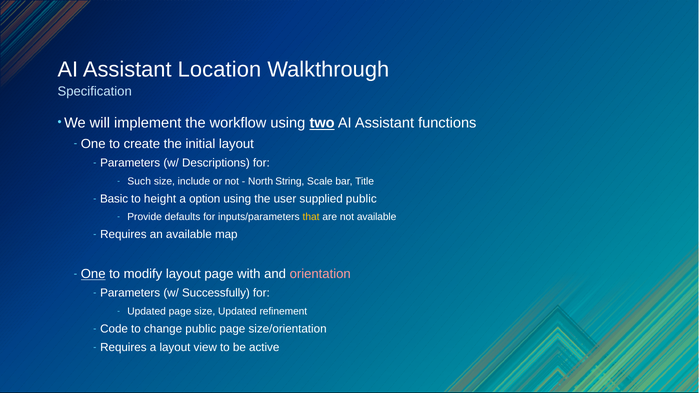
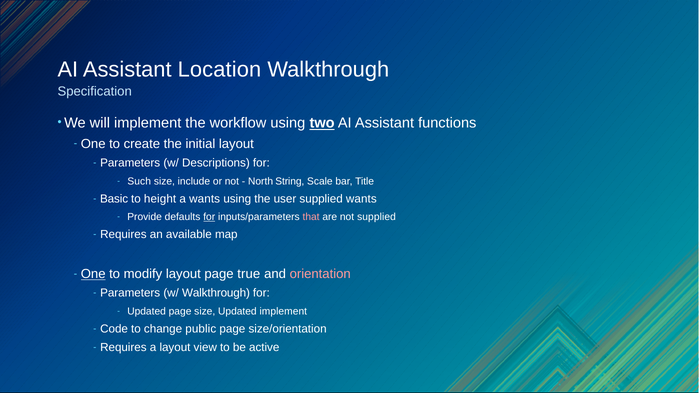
a option: option -> wants
supplied public: public -> wants
for at (209, 217) underline: none -> present
that colour: yellow -> pink
not available: available -> supplied
with: with -> true
w/ Successfully: Successfully -> Walkthrough
Updated refinement: refinement -> implement
